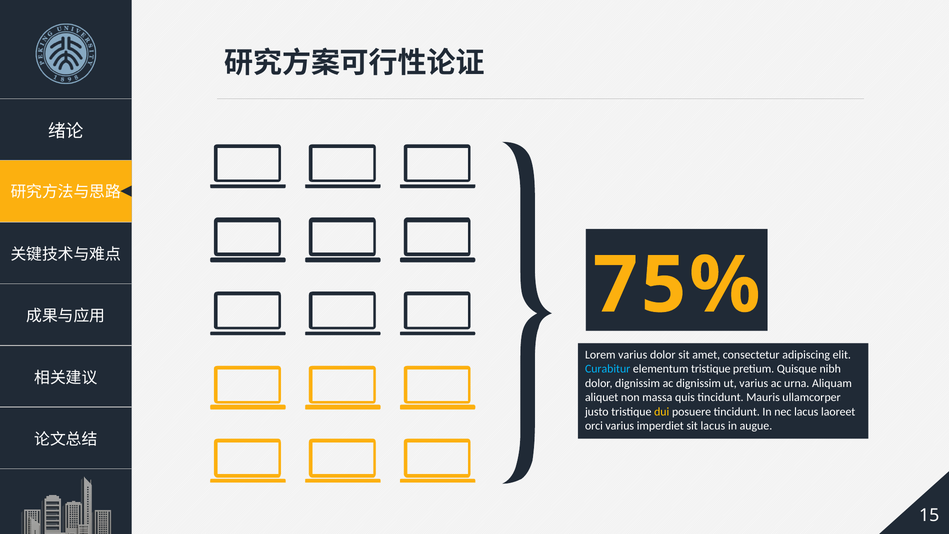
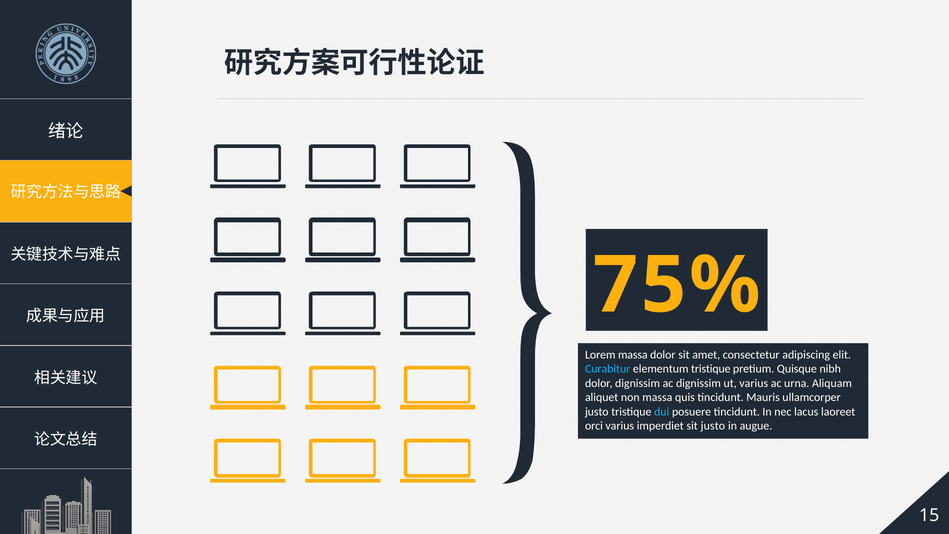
Lorem varius: varius -> massa
dui colour: yellow -> light blue
sit lacus: lacus -> justo
